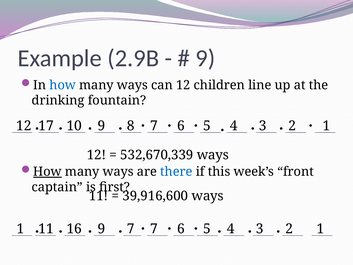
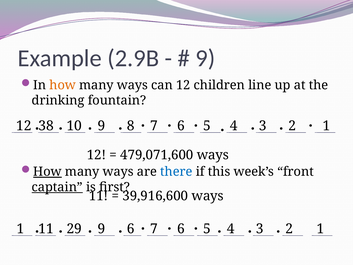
how at (63, 85) colour: blue -> orange
17: 17 -> 38
532,670,339: 532,670,339 -> 479,071,600
captain underline: none -> present
16: 16 -> 29
9 7: 7 -> 6
